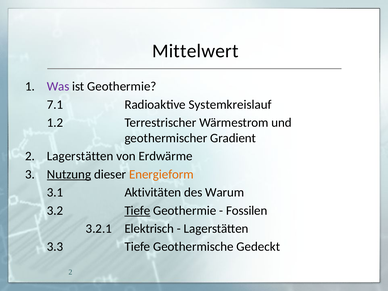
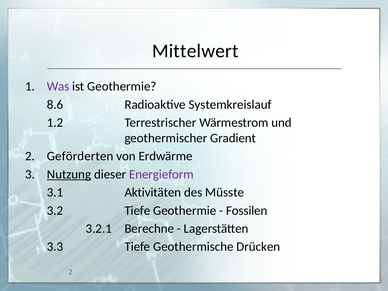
7.1: 7.1 -> 8.6
2 Lagerstätten: Lagerstätten -> Geförderten
Energieform colour: orange -> purple
Warum: Warum -> Müsste
Tiefe at (137, 211) underline: present -> none
Elektrisch: Elektrisch -> Berechne
Gedeckt: Gedeckt -> Drücken
